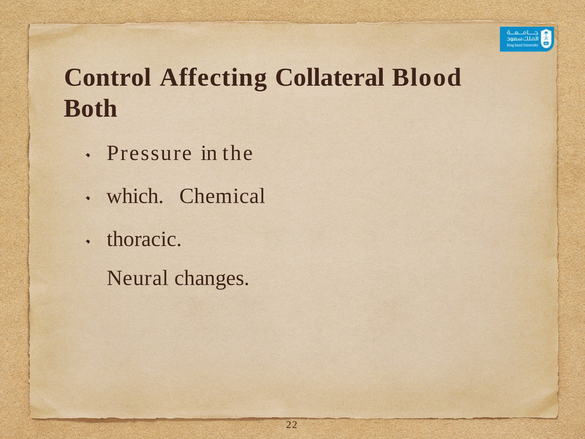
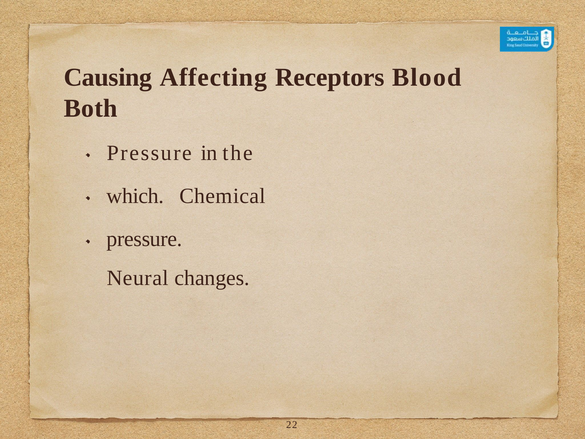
Control: Control -> Causing
Collateral: Collateral -> Receptors
thoracic at (144, 239): thoracic -> pressure
